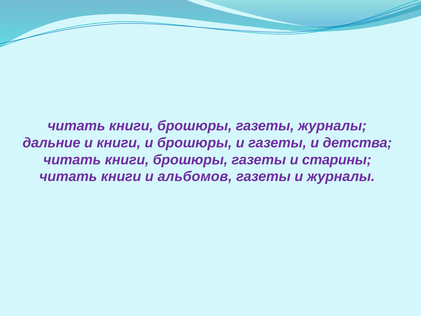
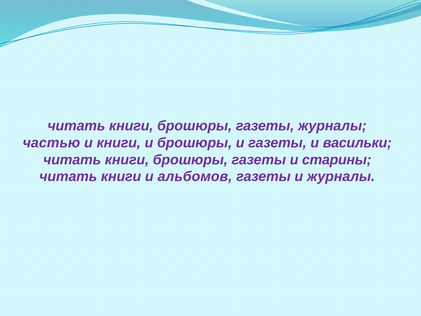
дальние: дальние -> частью
детства: детства -> васильки
